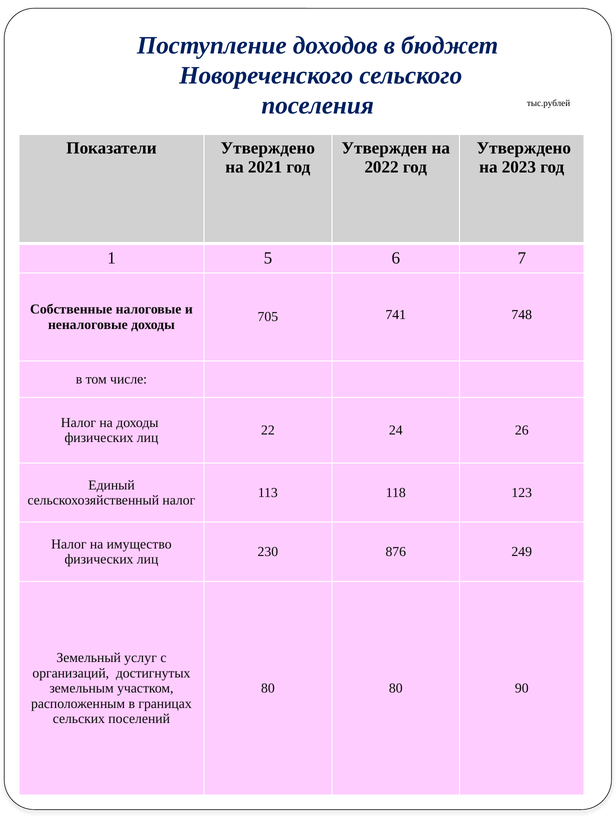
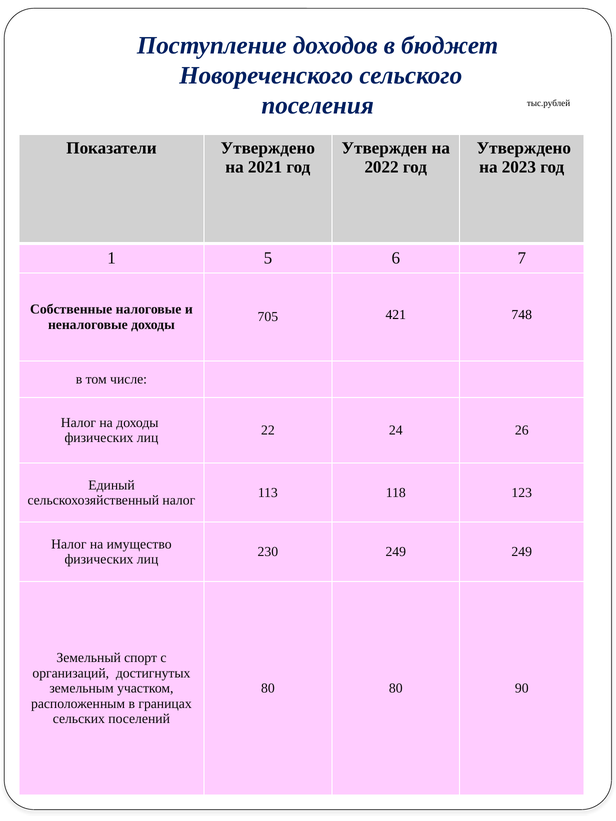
741: 741 -> 421
230 876: 876 -> 249
услуг: услуг -> спорт
